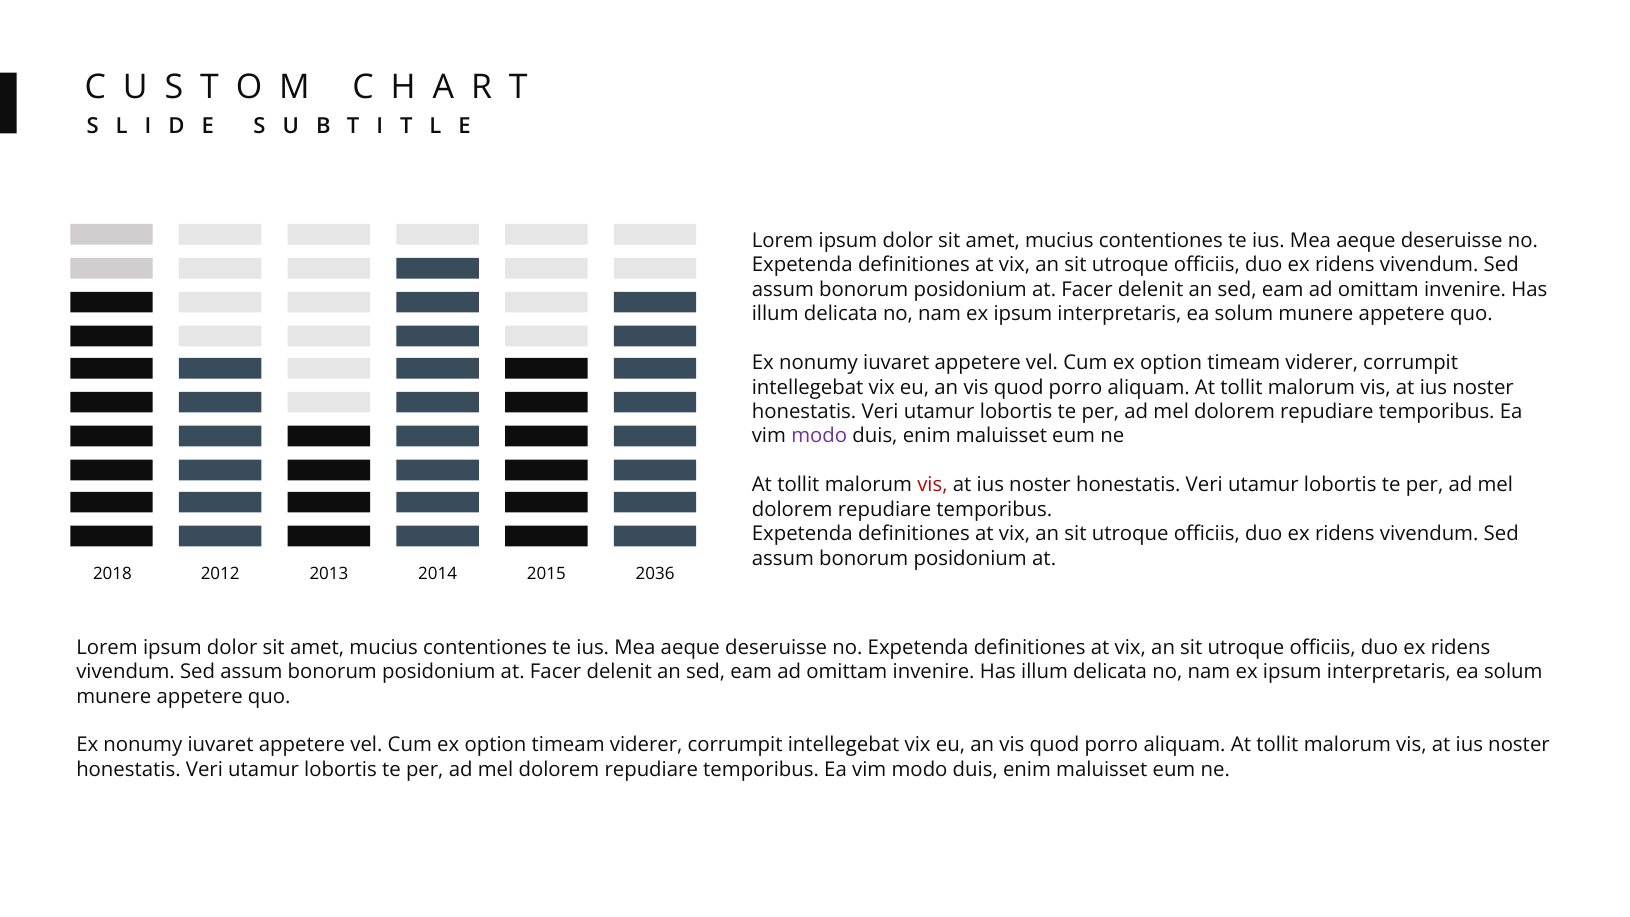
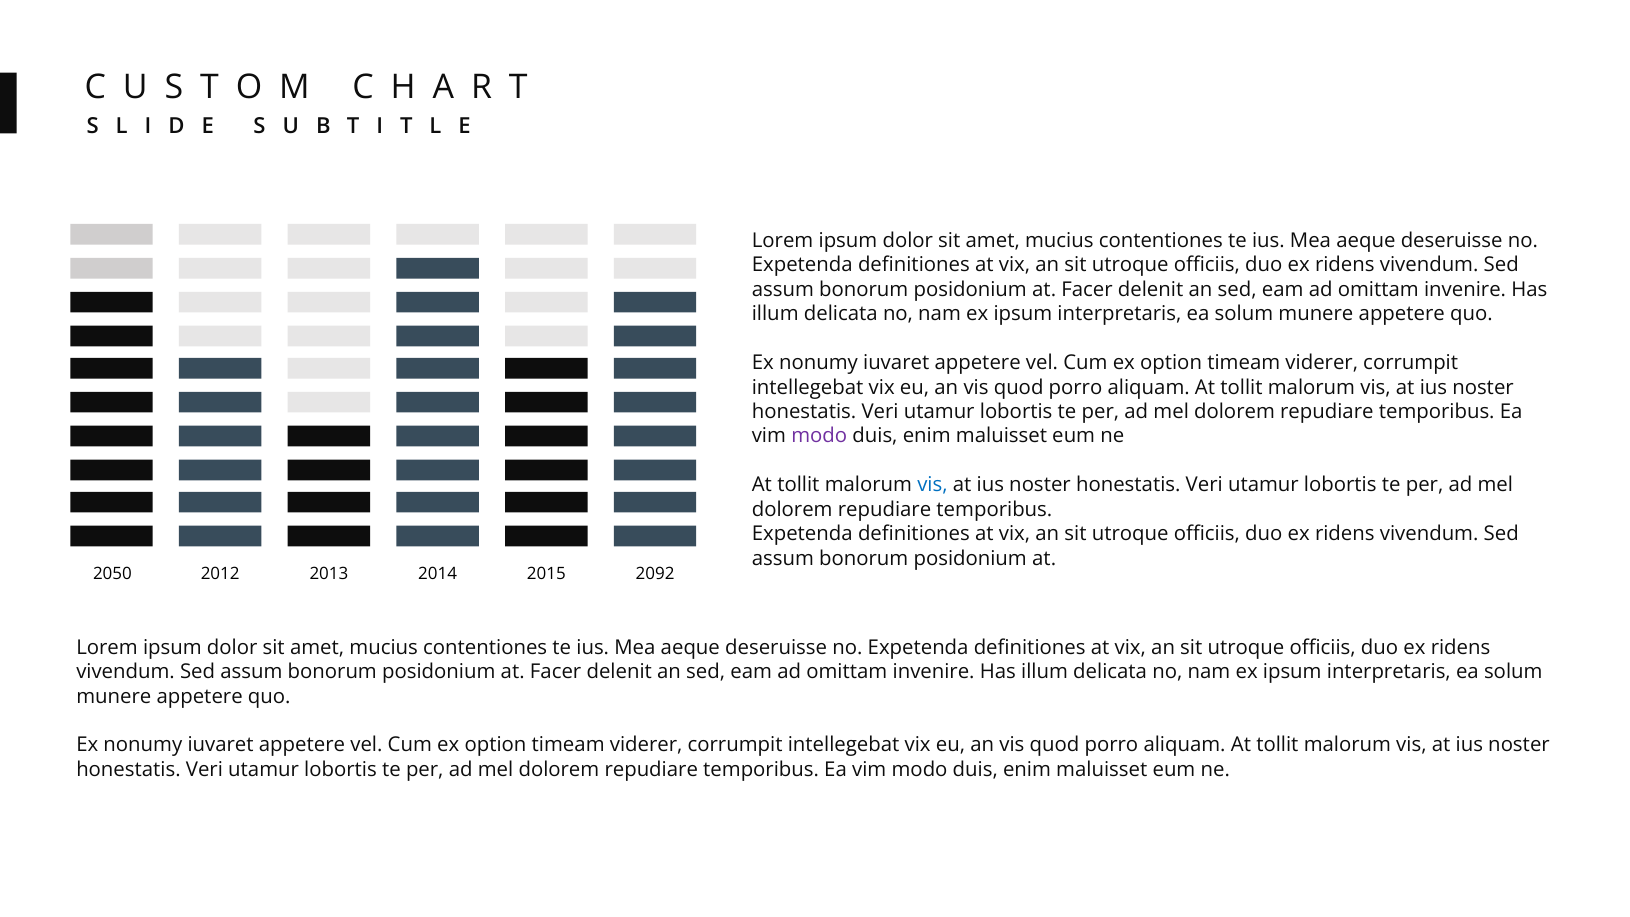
vis at (932, 485) colour: red -> blue
2018: 2018 -> 2050
2036: 2036 -> 2092
